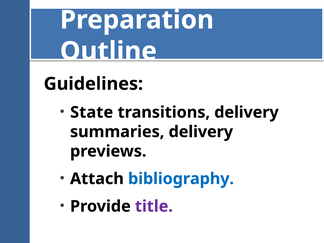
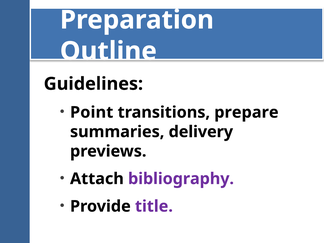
State: State -> Point
transitions delivery: delivery -> prepare
bibliography colour: blue -> purple
